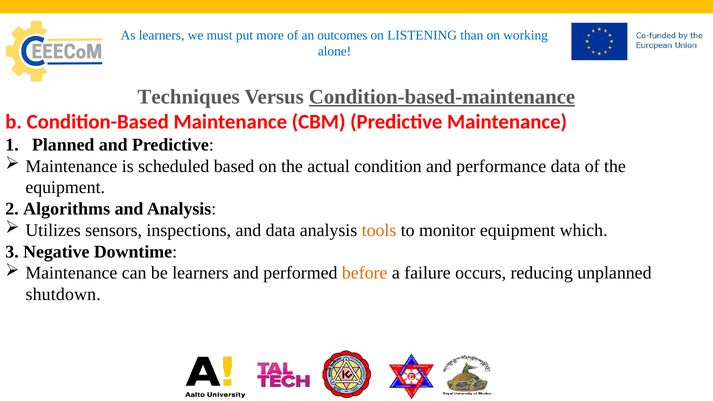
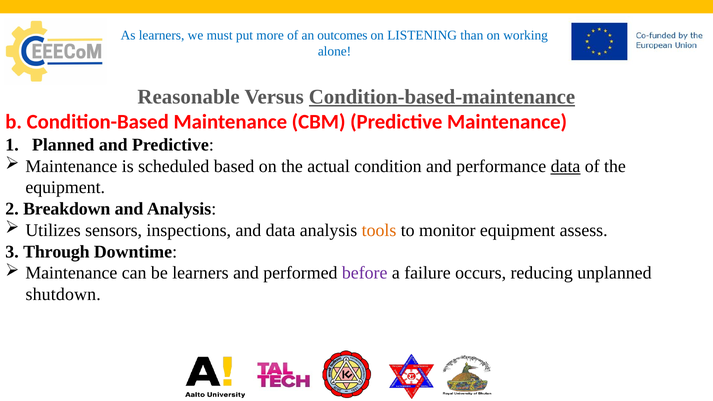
Techniques: Techniques -> Reasonable
data at (566, 166) underline: none -> present
Algorithms: Algorithms -> Breakdown
which: which -> assess
Negative: Negative -> Through
before colour: orange -> purple
